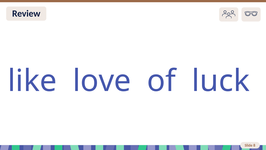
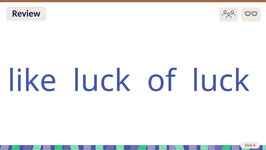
like love: love -> luck
